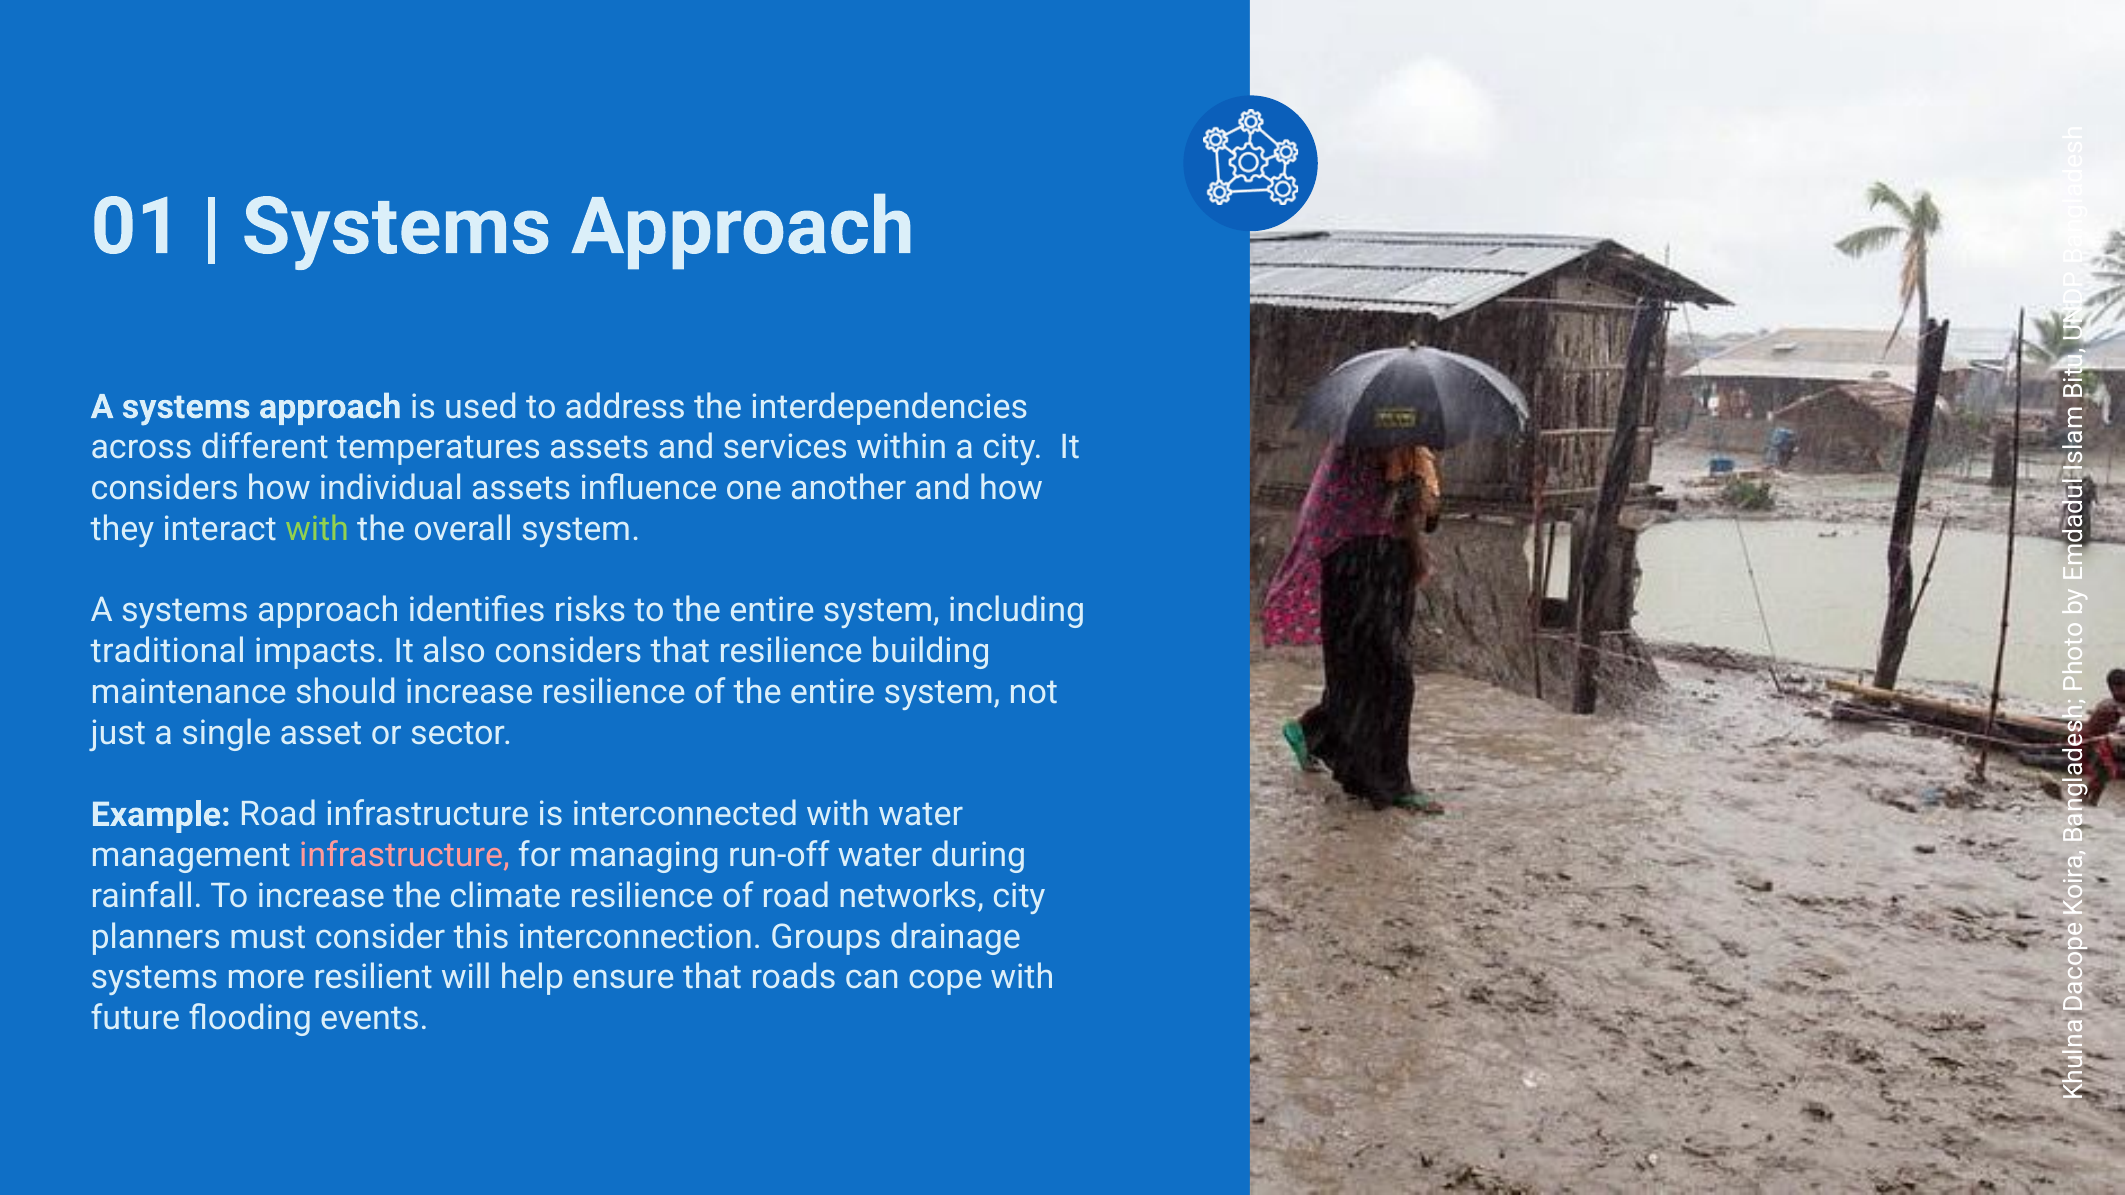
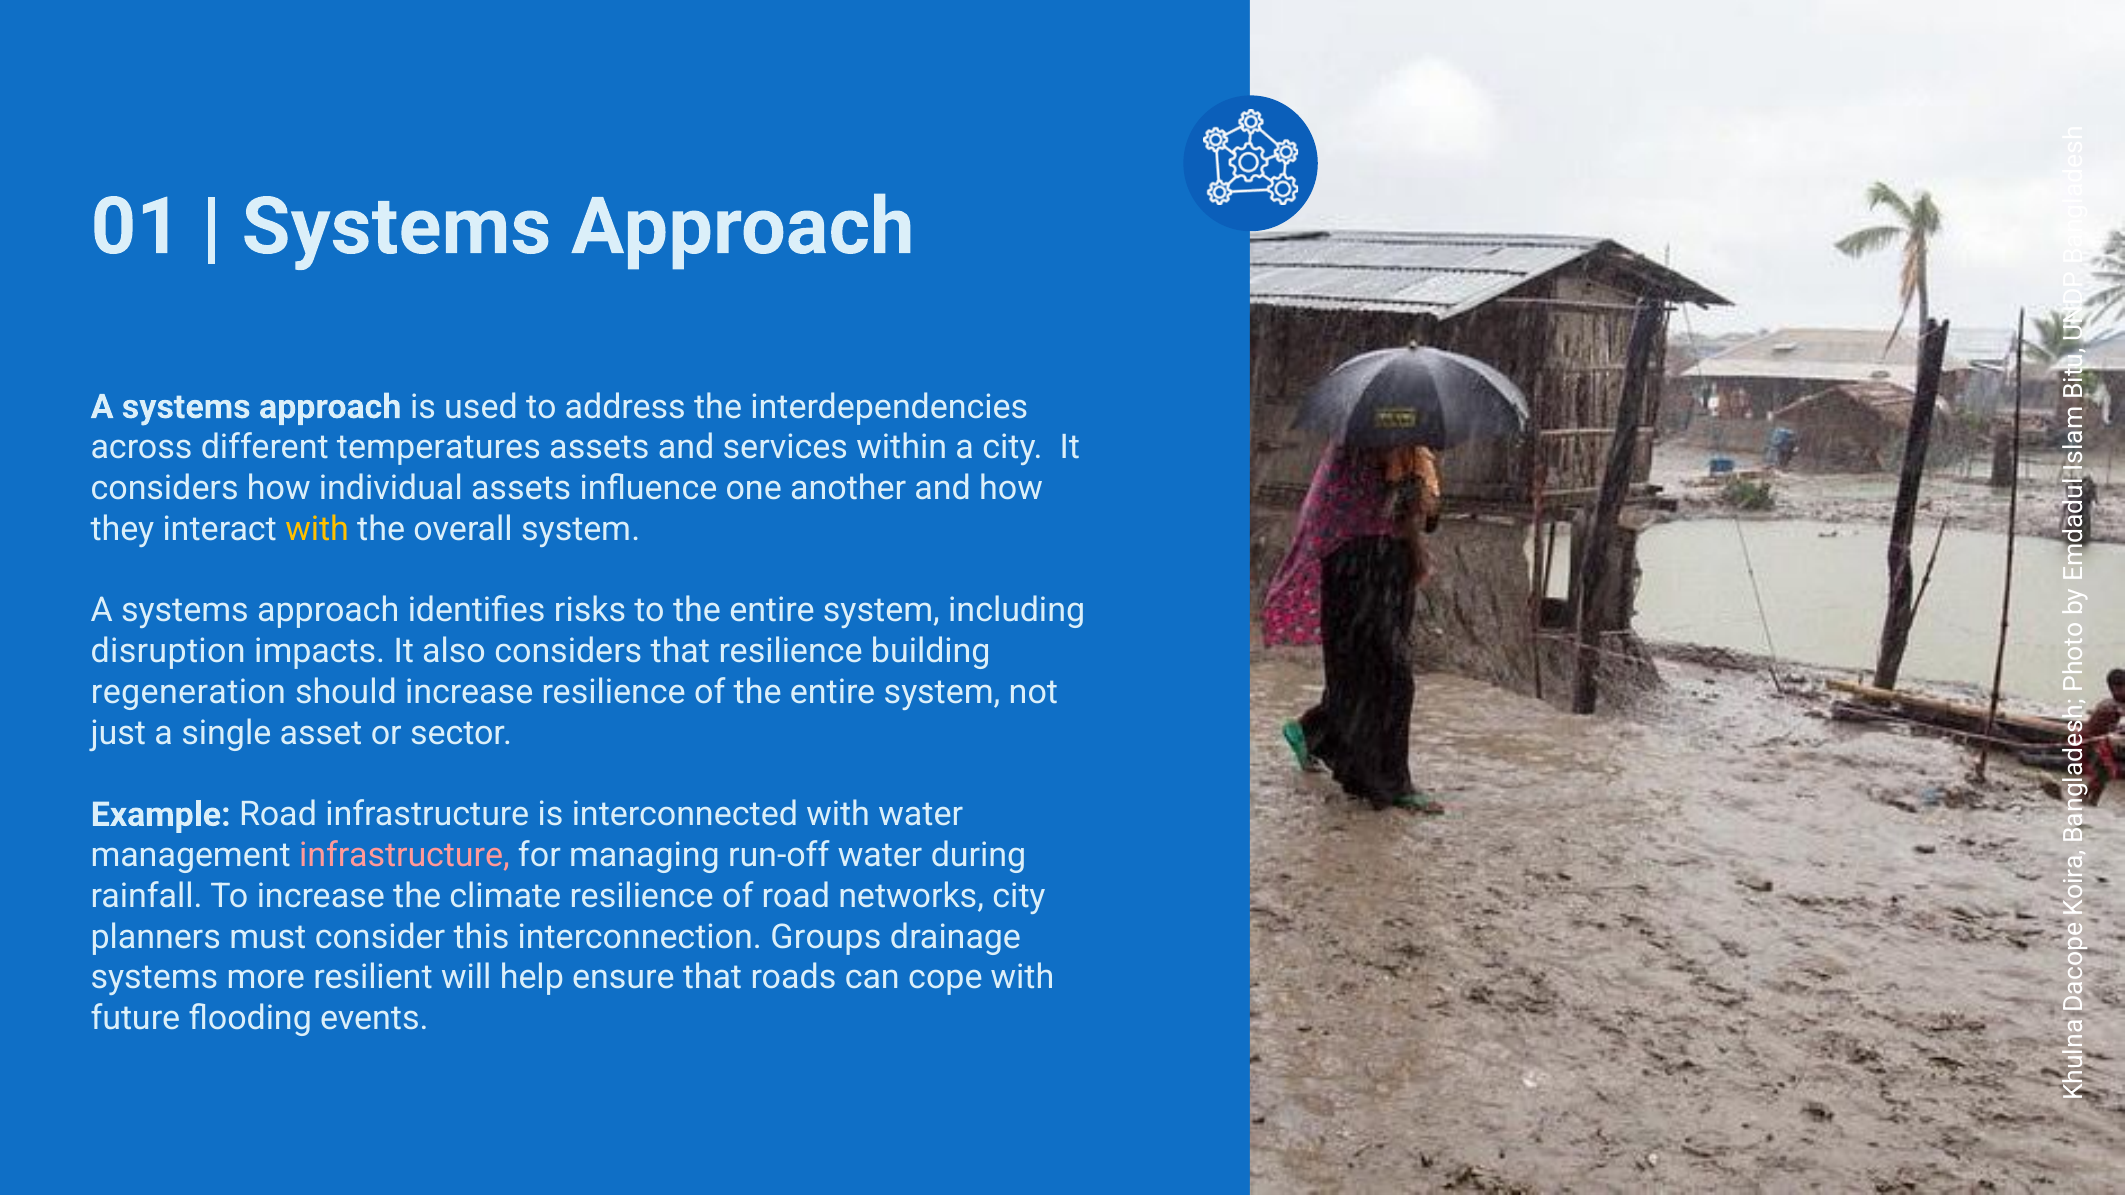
with at (317, 529) colour: light green -> yellow
traditional: traditional -> disruption
maintenance: maintenance -> regeneration
